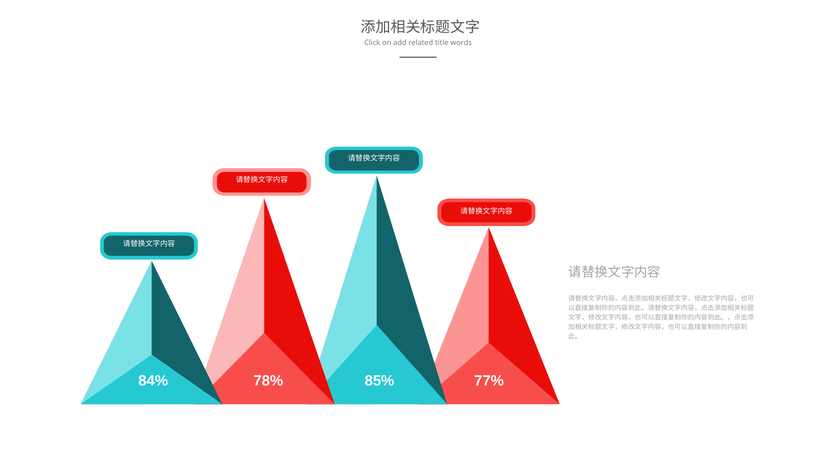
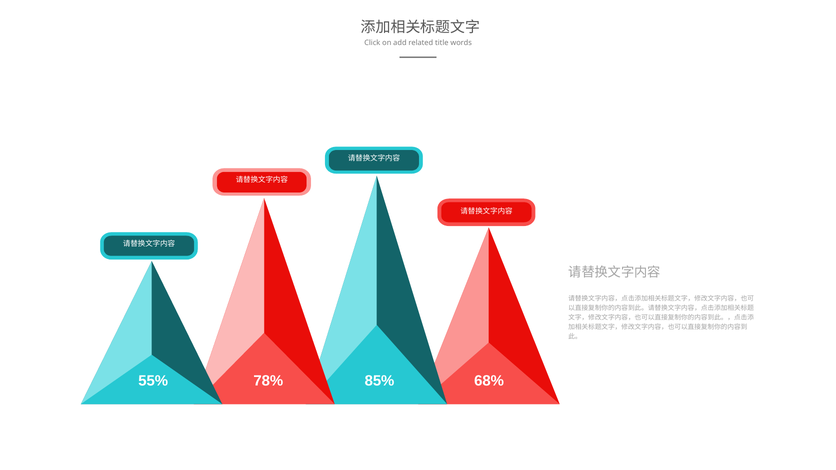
84%: 84% -> 55%
77%: 77% -> 68%
